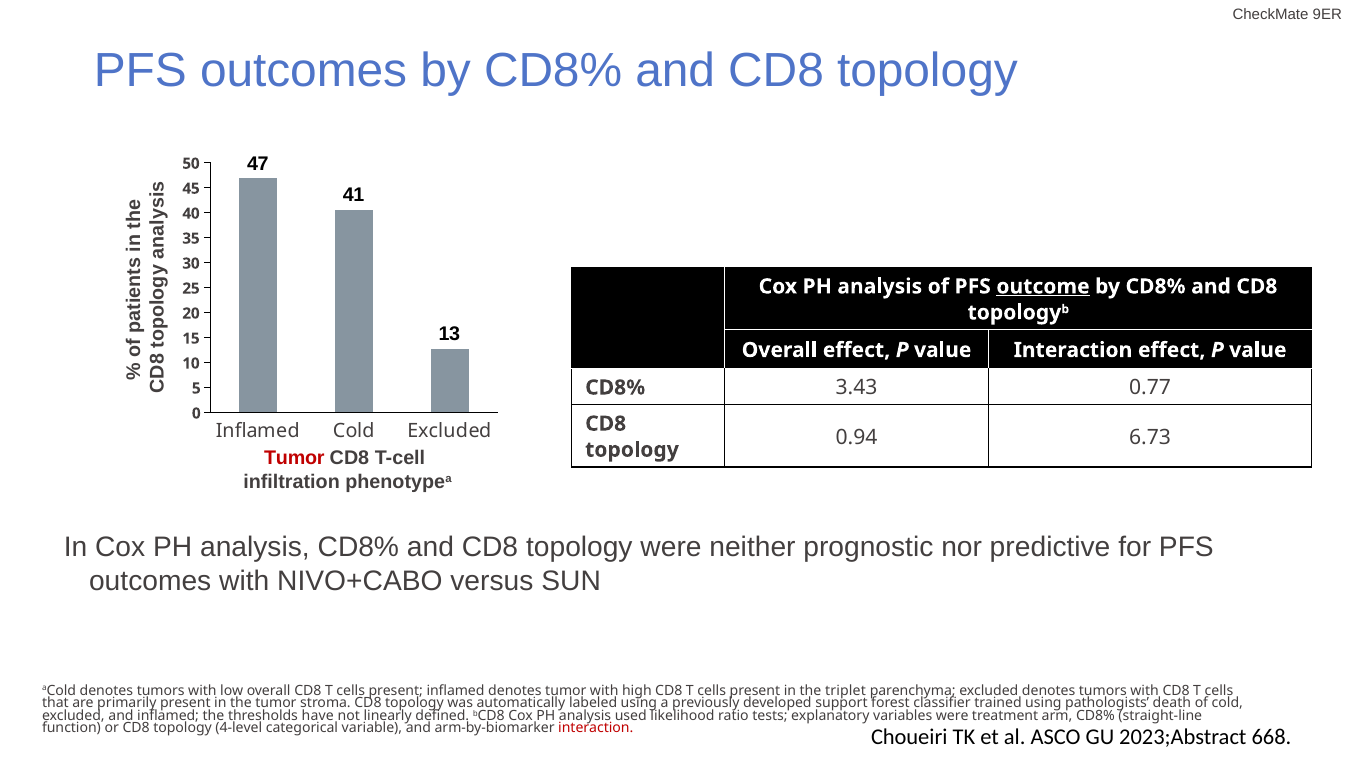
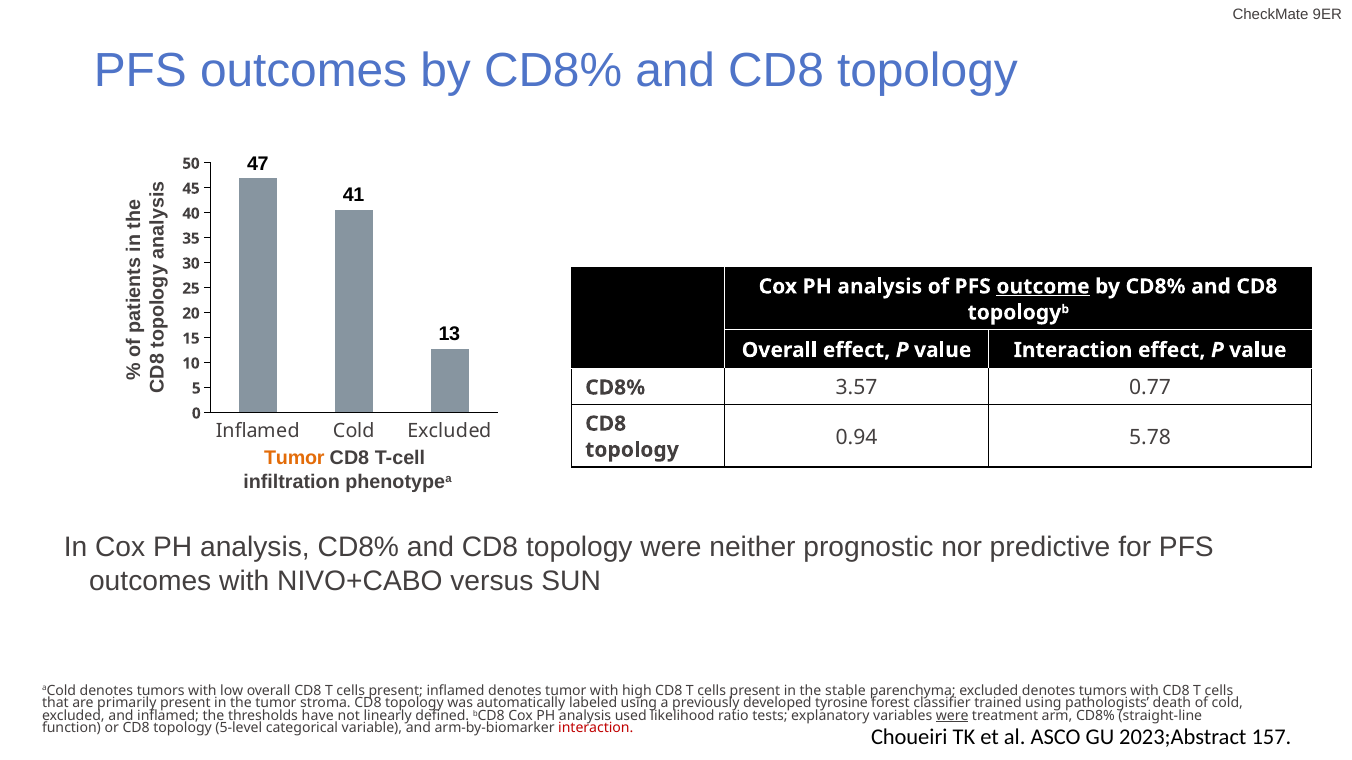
3.43: 3.43 -> 3.57
6.73: 6.73 -> 5.78
Tumor at (294, 459) colour: red -> orange
triplet: triplet -> stable
support: support -> tyrosine
were at (952, 716) underline: none -> present
4-level: 4-level -> 5-level
668: 668 -> 157
